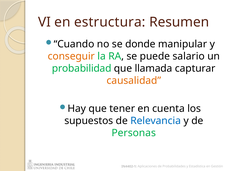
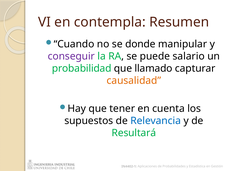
estructura: estructura -> contempla
conseguir colour: orange -> purple
llamada: llamada -> llamado
Personas: Personas -> Resultará
